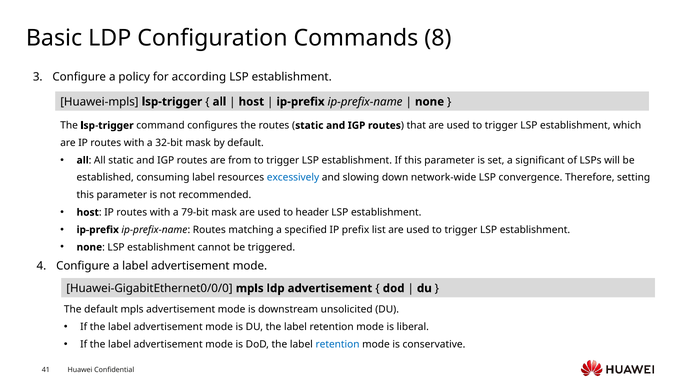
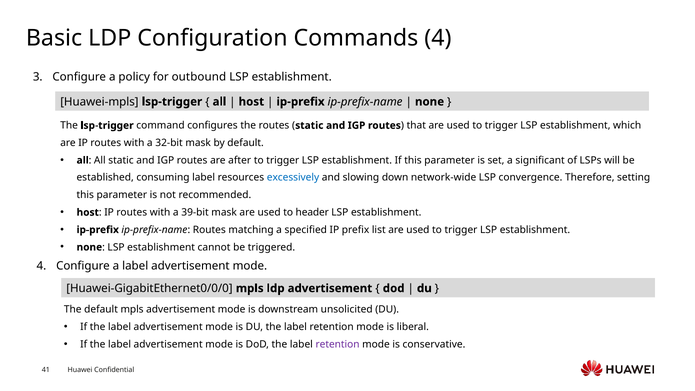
Commands 8: 8 -> 4
according: according -> outbound
from: from -> after
79-bit: 79-bit -> 39-bit
retention at (338, 344) colour: blue -> purple
